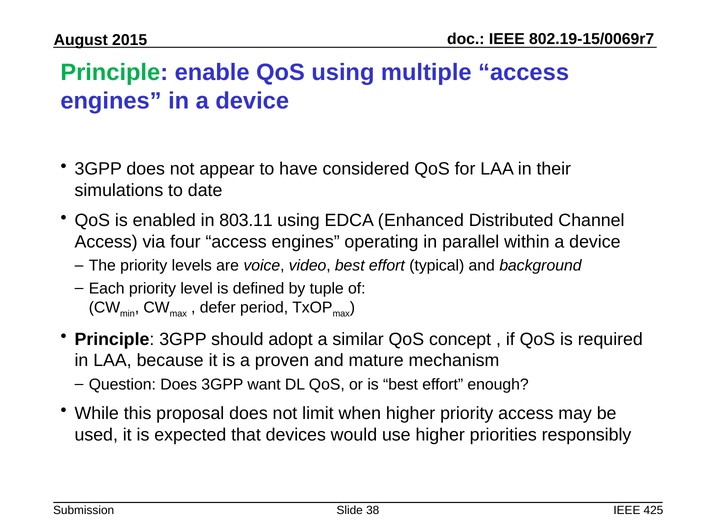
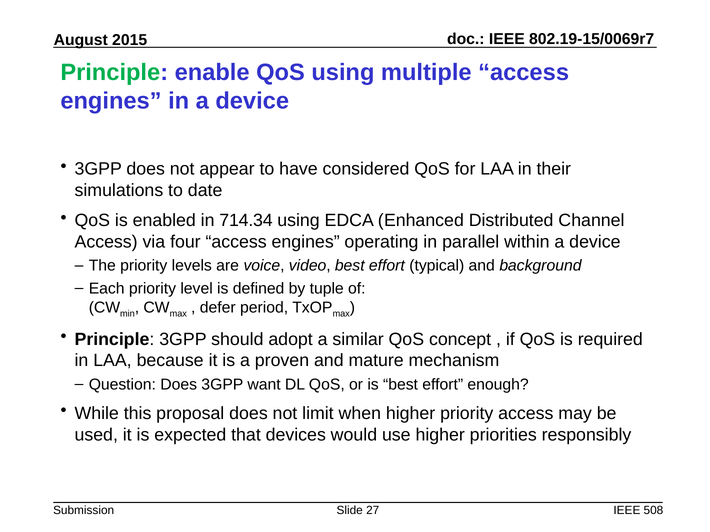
803.11: 803.11 -> 714.34
38: 38 -> 27
425: 425 -> 508
